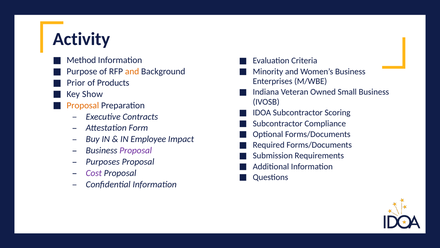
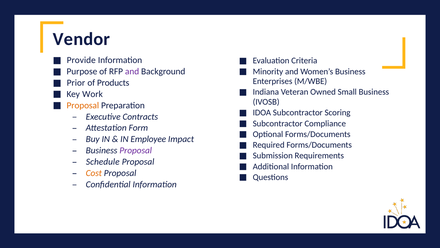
Activity: Activity -> Vendor
Method: Method -> Provide
and at (132, 71) colour: orange -> purple
Show: Show -> Work
Purposes: Purposes -> Schedule
Cost colour: purple -> orange
